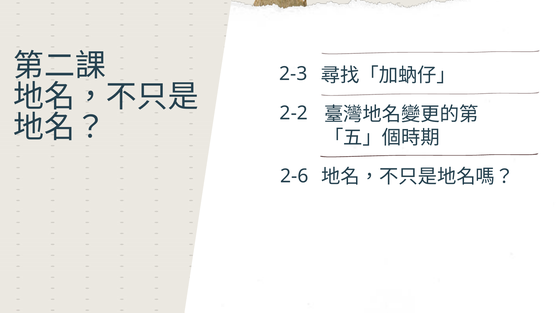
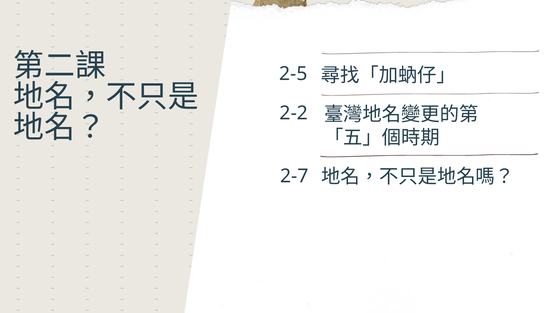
2-3: 2-3 -> 2-5
2-6: 2-6 -> 2-7
